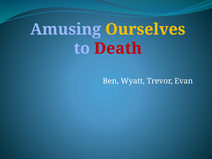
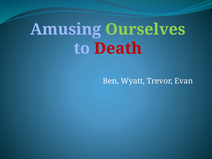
Ourselves colour: yellow -> light green
